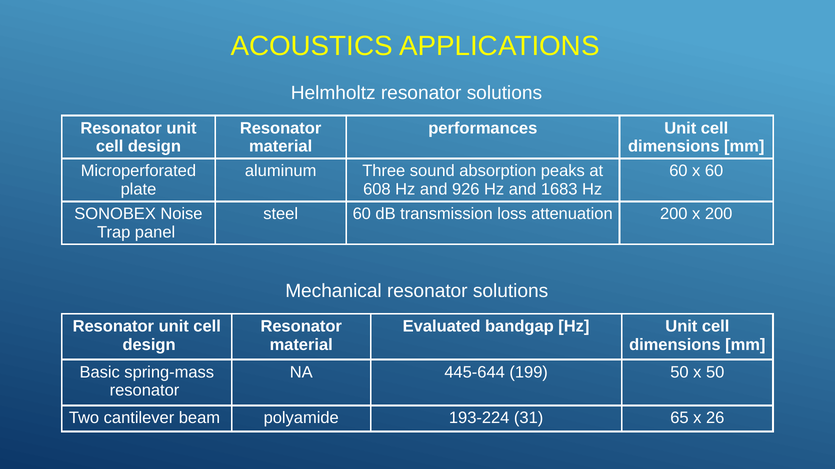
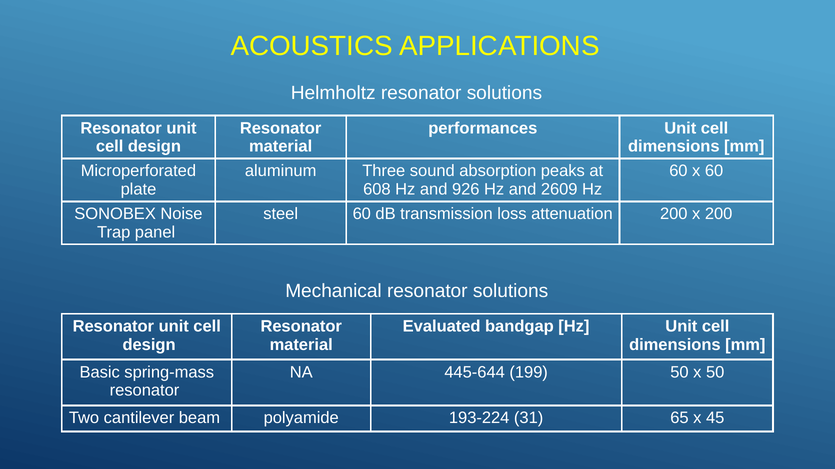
1683: 1683 -> 2609
26: 26 -> 45
